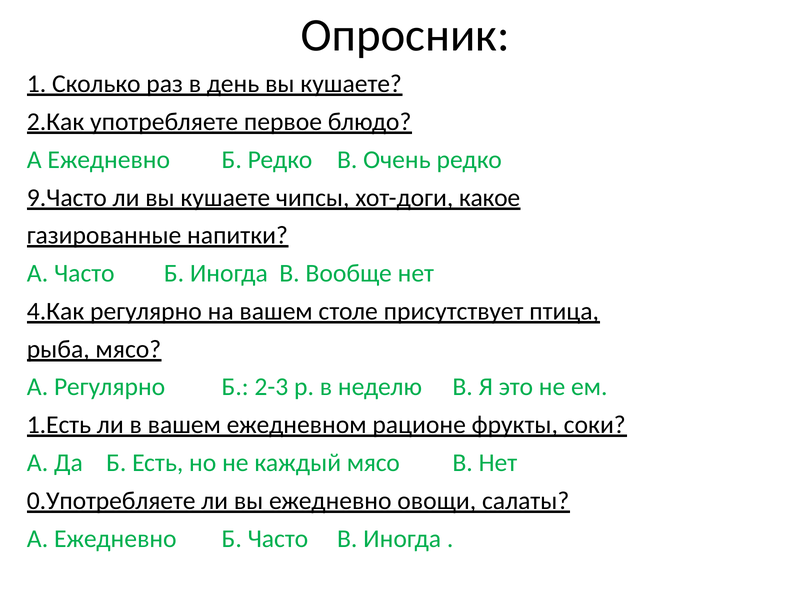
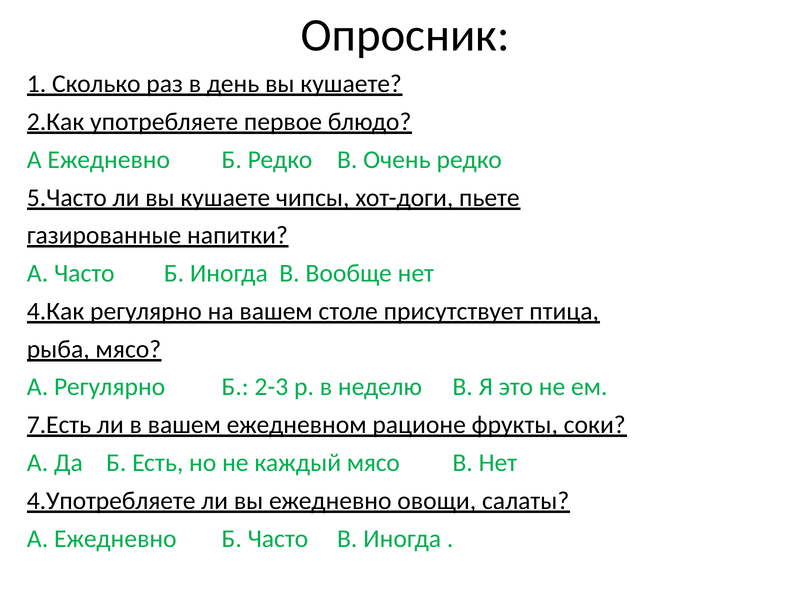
9.Часто: 9.Часто -> 5.Часто
какое: какое -> пьете
1.Есть: 1.Есть -> 7.Есть
0.Употребляете: 0.Употребляете -> 4.Употребляете
